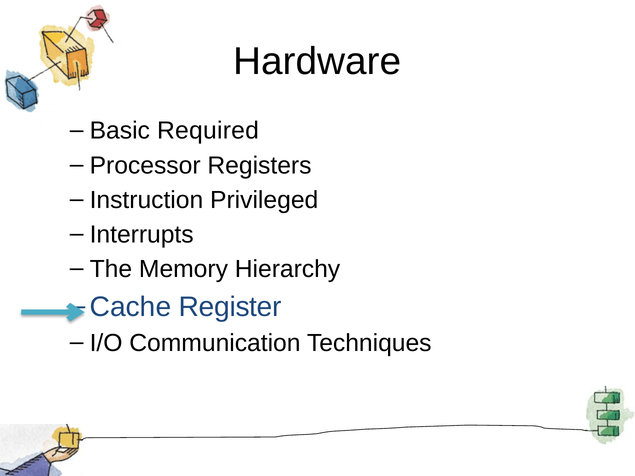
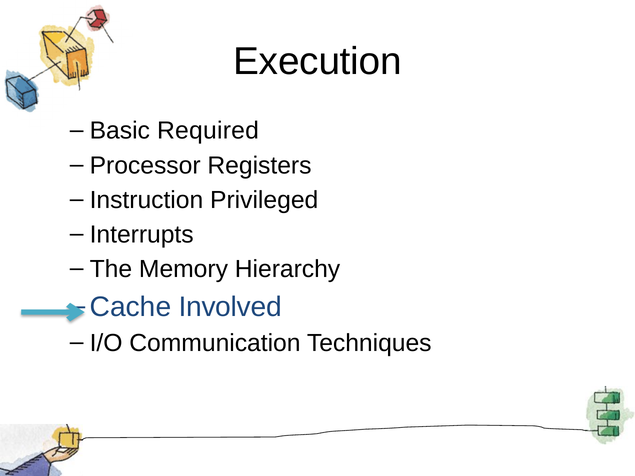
Hardware: Hardware -> Execution
Register: Register -> Involved
